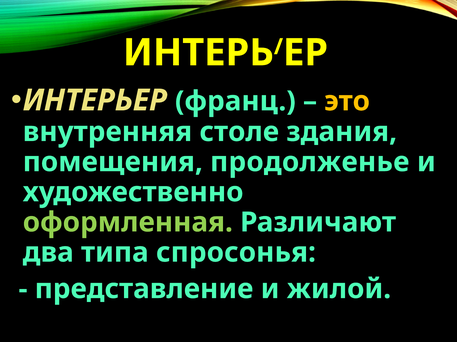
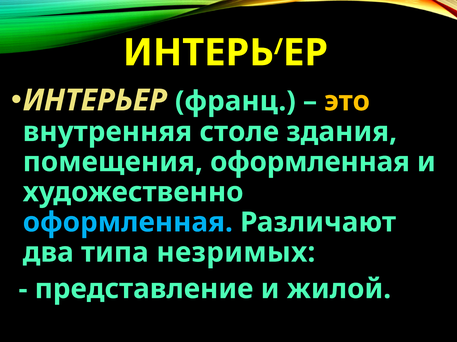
помещения продолженье: продолженье -> оформленная
оформленная at (128, 223) colour: light green -> light blue
спросонья: спросонья -> незримых
